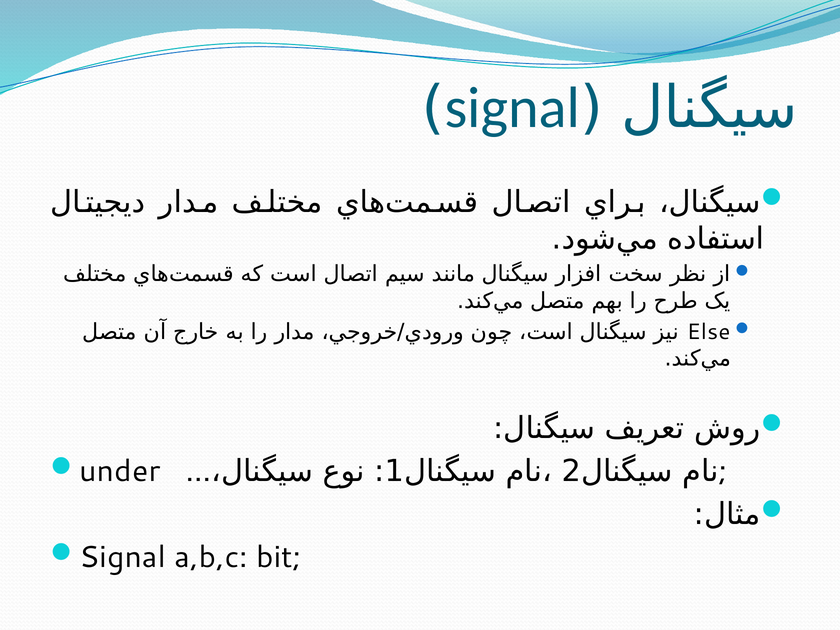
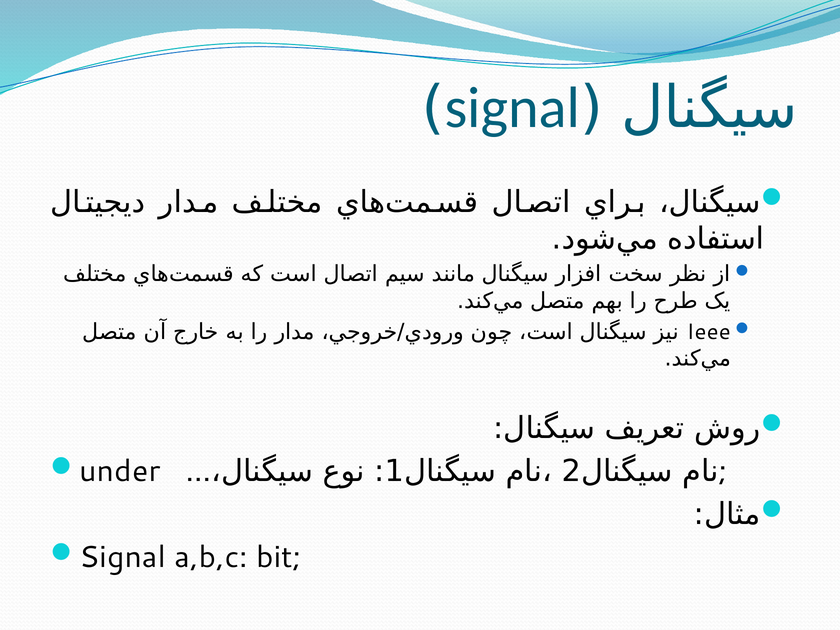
Else: Else -> Ieee
